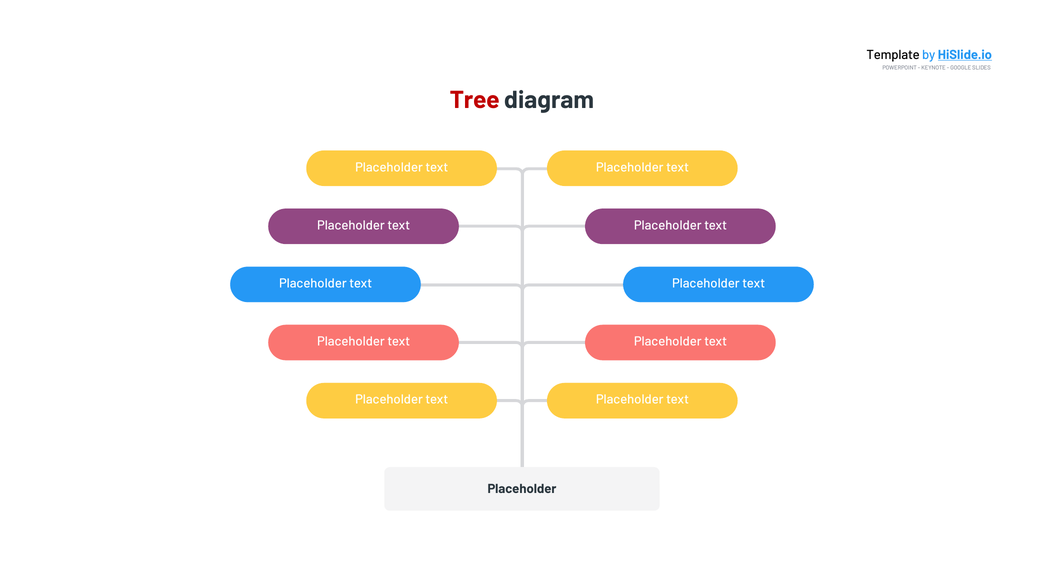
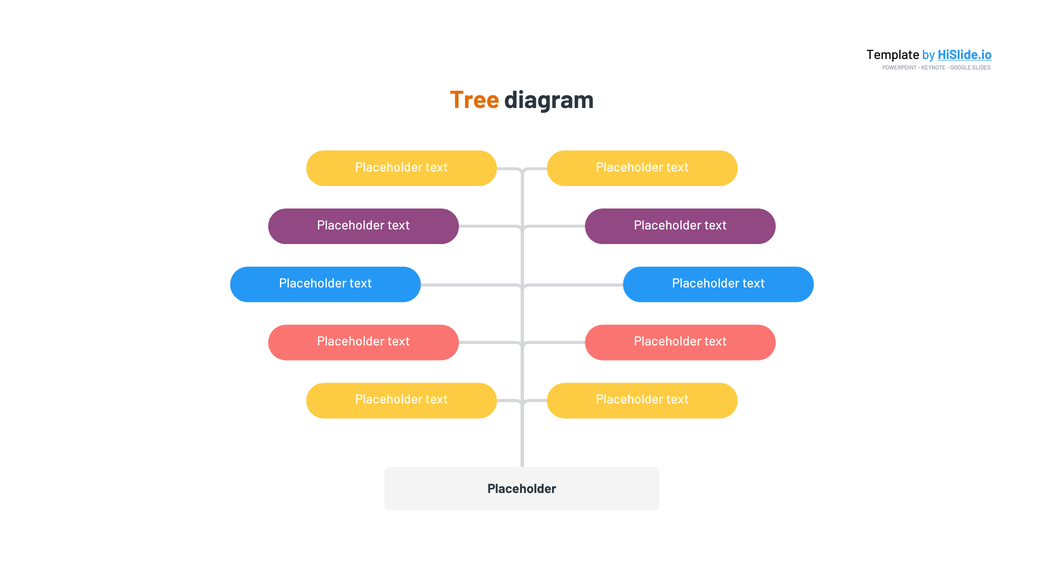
Tree colour: red -> orange
